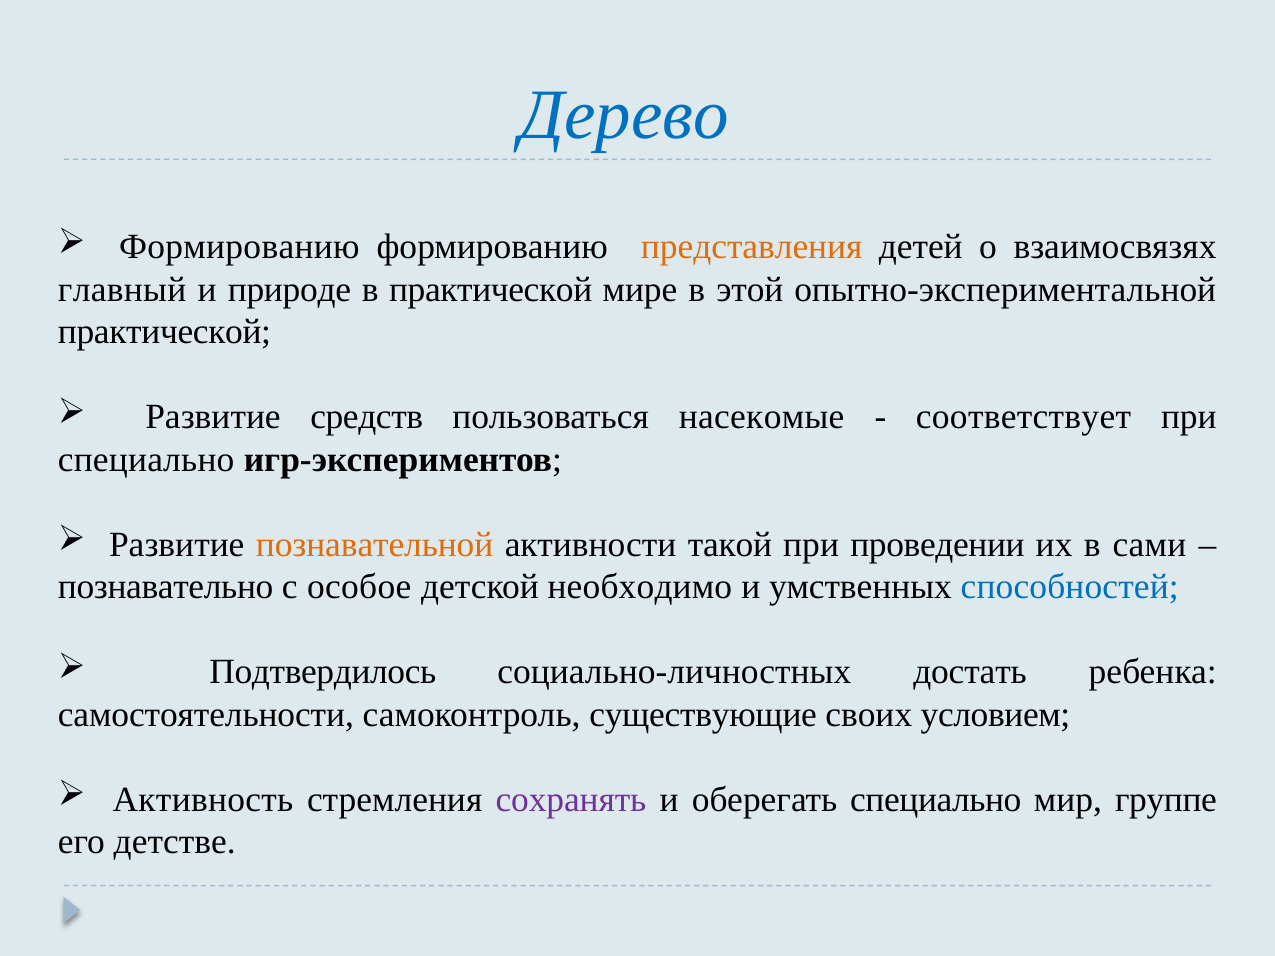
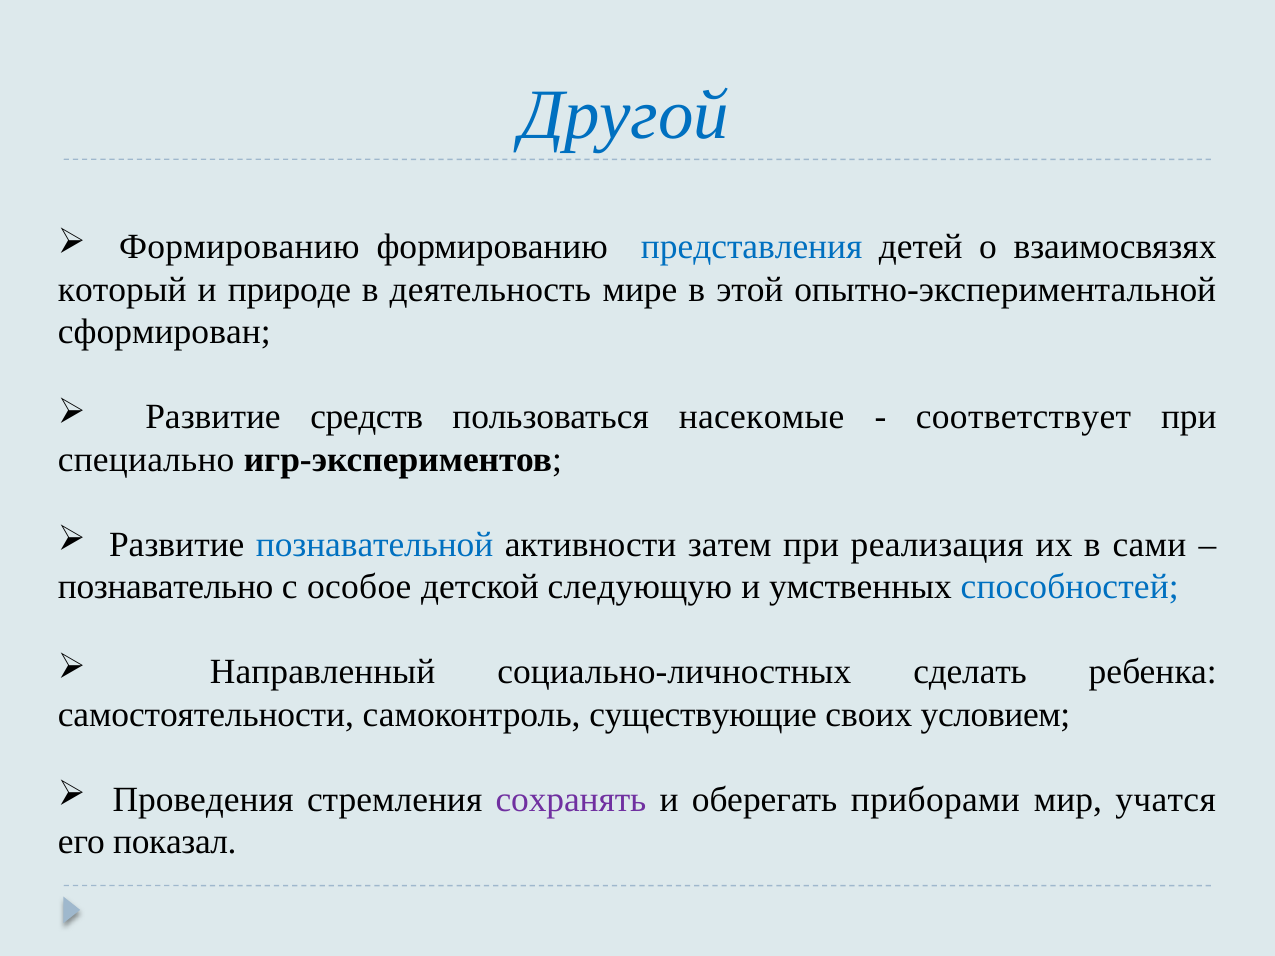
Дерево: Дерево -> Другой
представления colour: orange -> blue
главный: главный -> который
в практической: практической -> деятельность
практической at (164, 332): практической -> сформирован
познавательной colour: orange -> blue
такой: такой -> затем
проведении: проведении -> реализация
необходимо: необходимо -> следующую
Подтвердилось: Подтвердилось -> Направленный
достать: достать -> сделать
Активность: Активность -> Проведения
оберегать специально: специально -> приборами
группе: группе -> учатся
детстве: детстве -> показал
